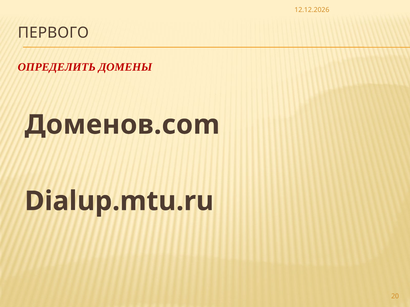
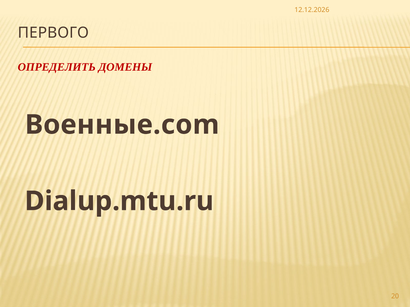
Доменов.com: Доменов.com -> Военные.com
